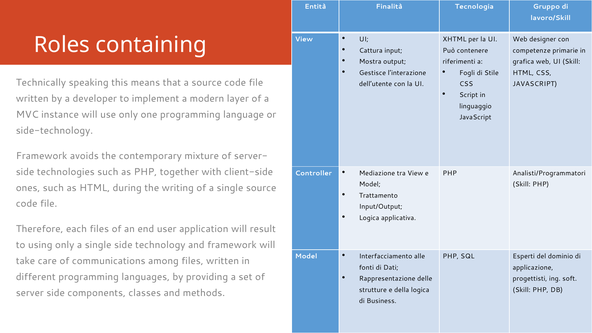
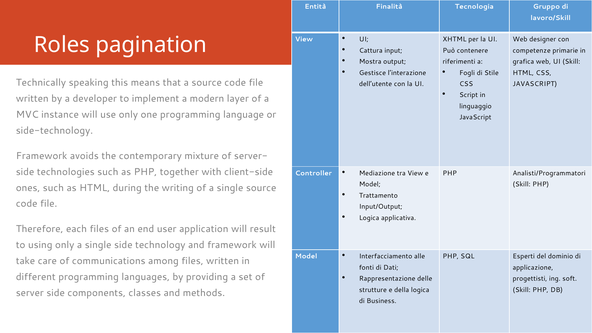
containing: containing -> pagination
